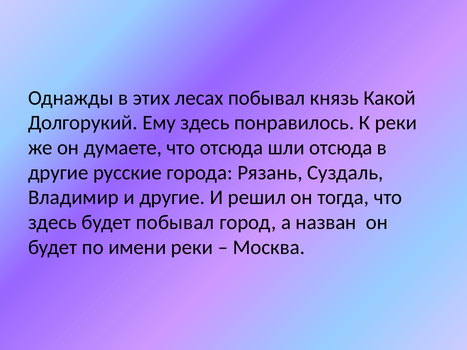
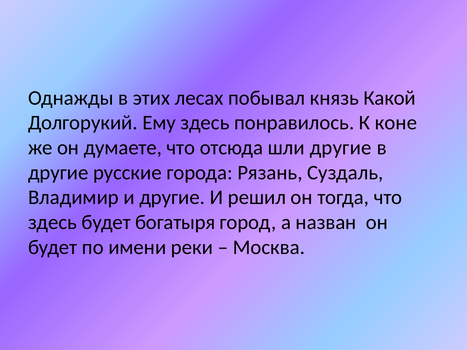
К реки: реки -> коне
шли отсюда: отсюда -> другие
будет побывал: побывал -> богатыря
